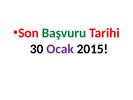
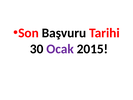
Başvuru colour: green -> black
